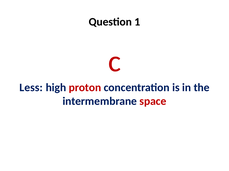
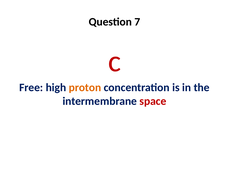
1: 1 -> 7
Less: Less -> Free
proton colour: red -> orange
